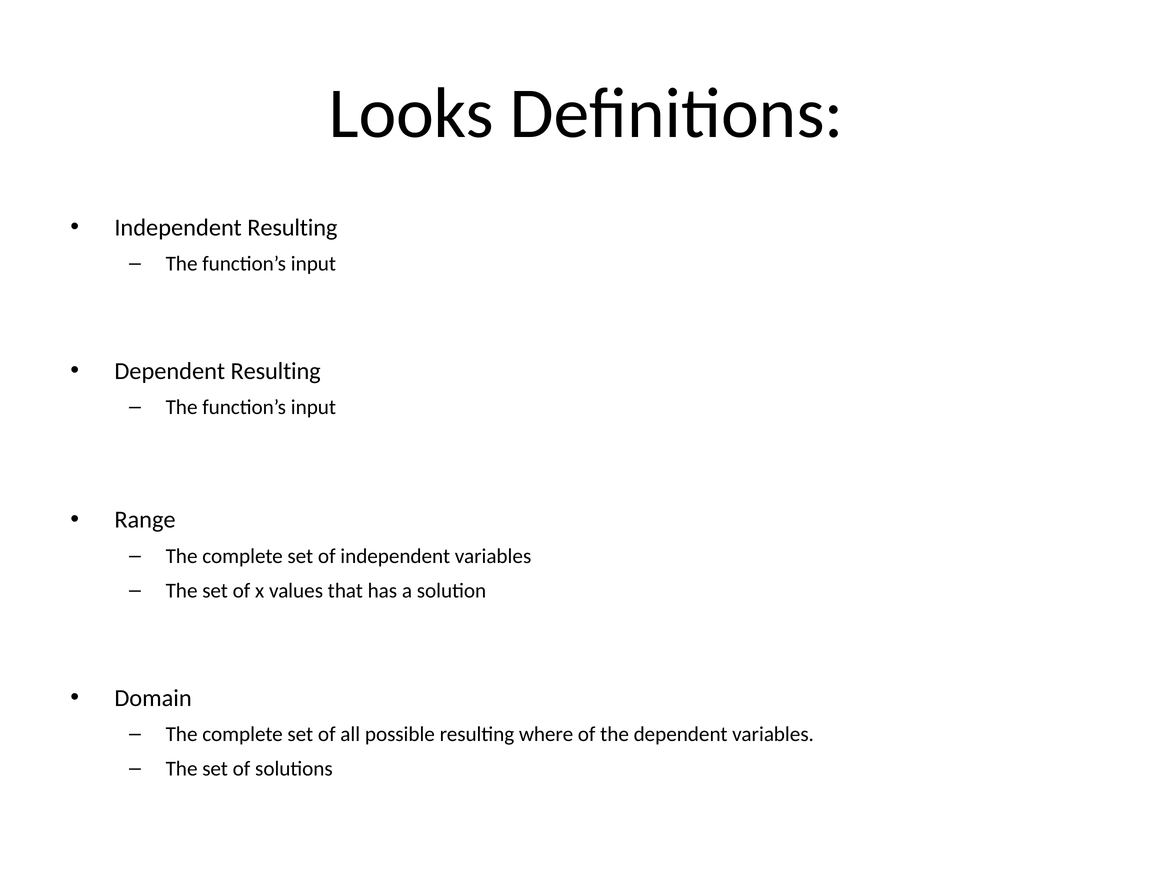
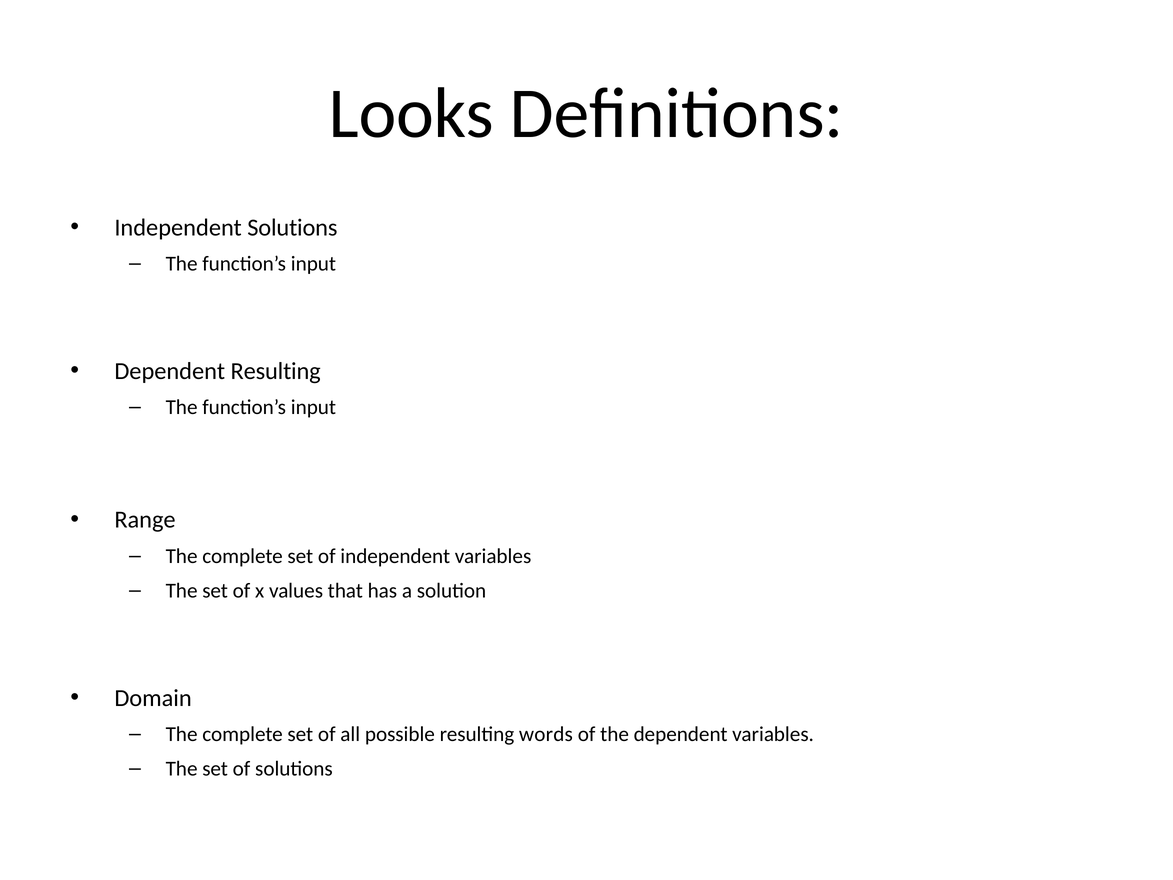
Independent Resulting: Resulting -> Solutions
where: where -> words
